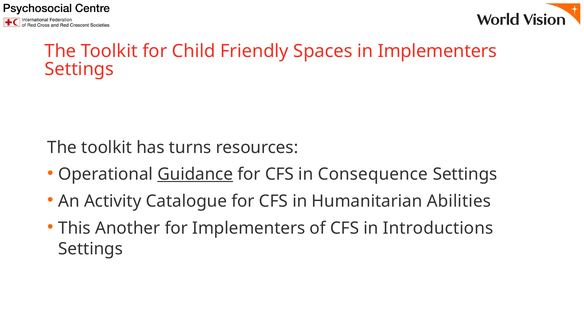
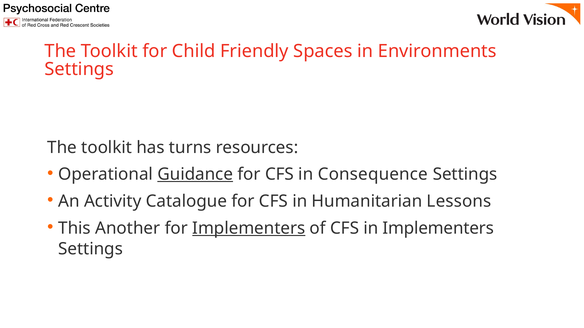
in Implementers: Implementers -> Environments
Abilities: Abilities -> Lessons
Implementers at (249, 228) underline: none -> present
in Introductions: Introductions -> Implementers
